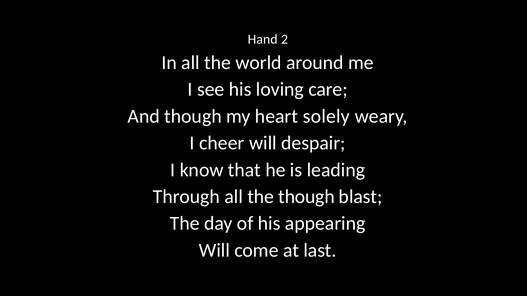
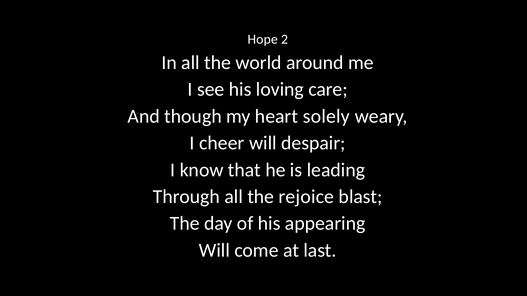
Hand: Hand -> Hope
the though: though -> rejoice
